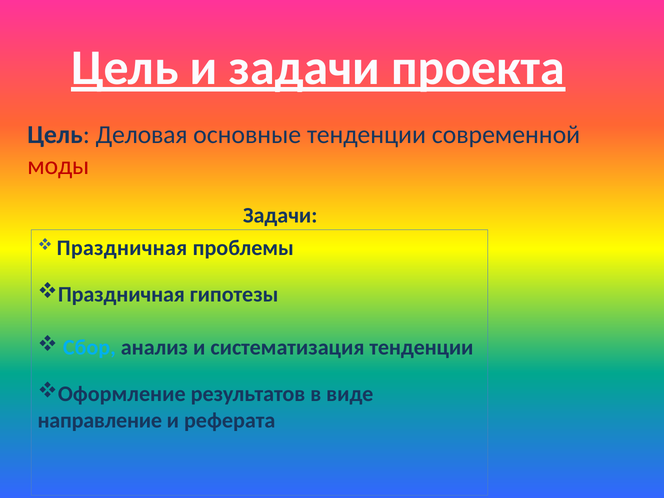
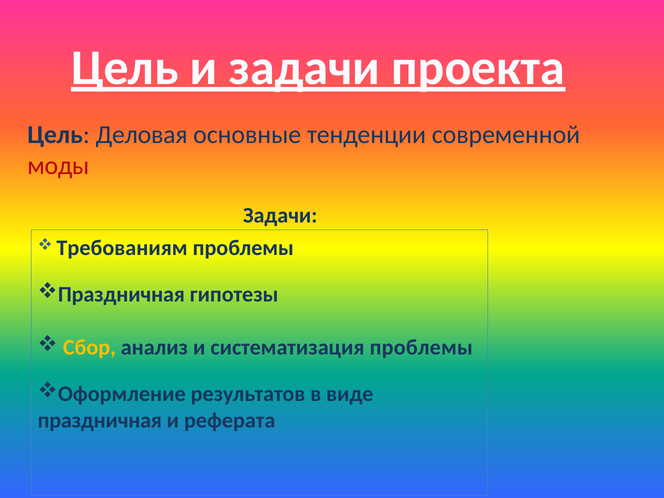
Праздничная at (122, 248): Праздничная -> Требованиям
Сбор colour: light blue -> yellow
систематизация тенденции: тенденции -> проблемы
направление at (100, 421): направление -> праздничная
